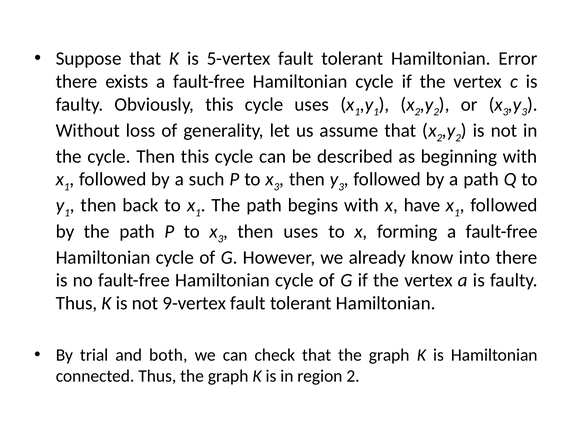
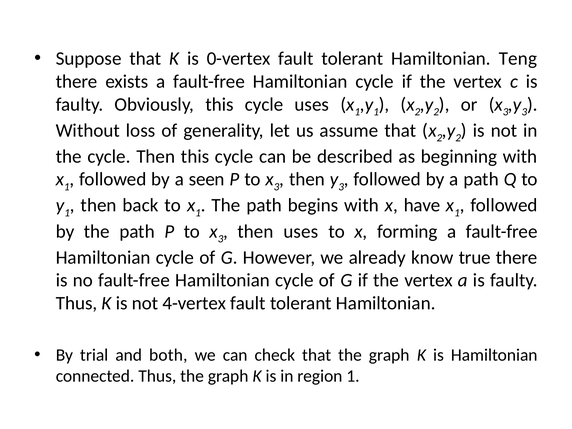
5-vertex: 5-vertex -> 0-vertex
Error: Error -> Teng
such: such -> seen
into: into -> true
9-vertex: 9-vertex -> 4-vertex
region 2: 2 -> 1
